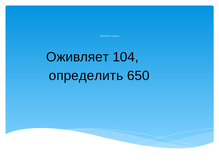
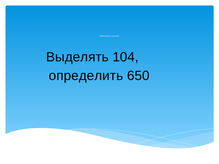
Оживляет: Оживляет -> Выделять
